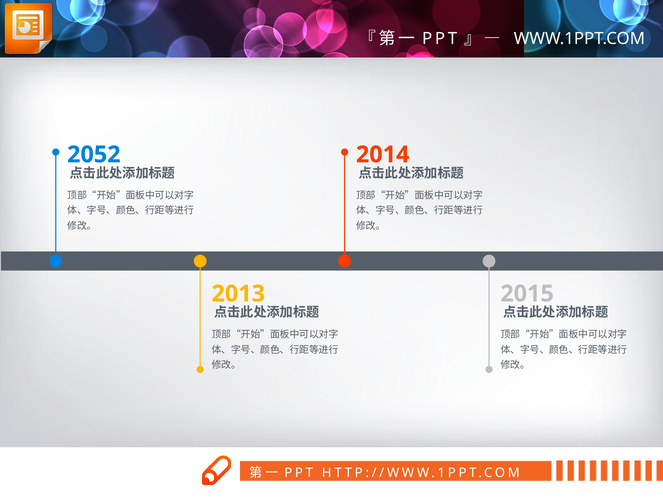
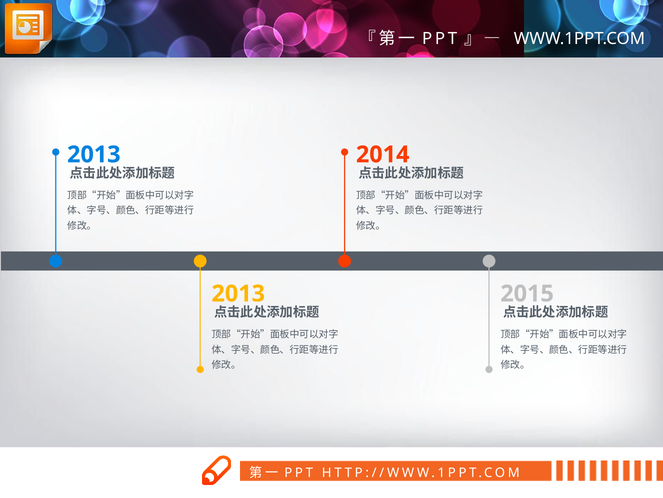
2052 at (94, 154): 2052 -> 2013
